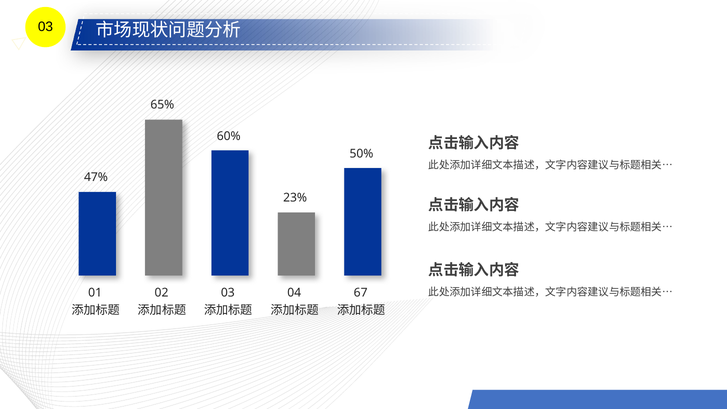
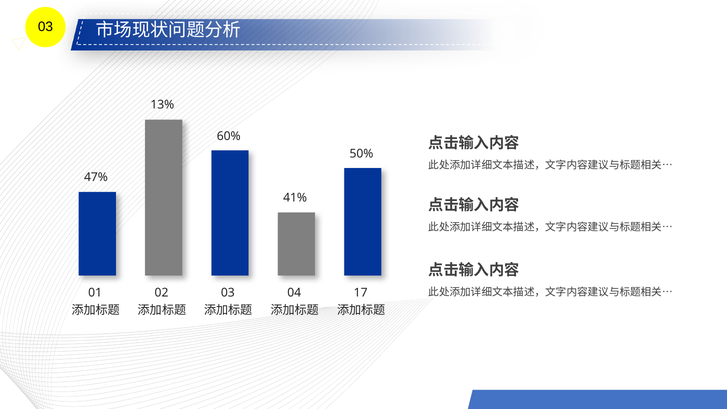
65%: 65% -> 13%
23%: 23% -> 41%
67: 67 -> 17
